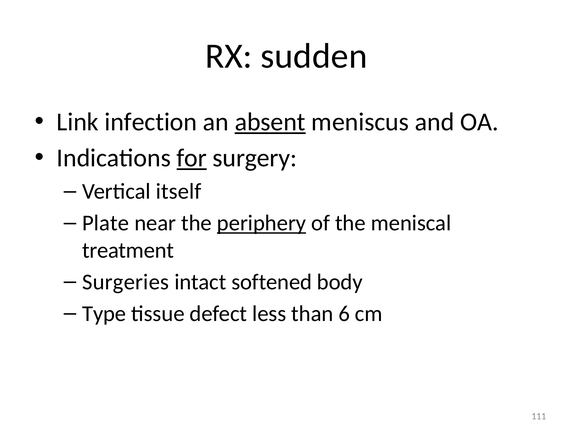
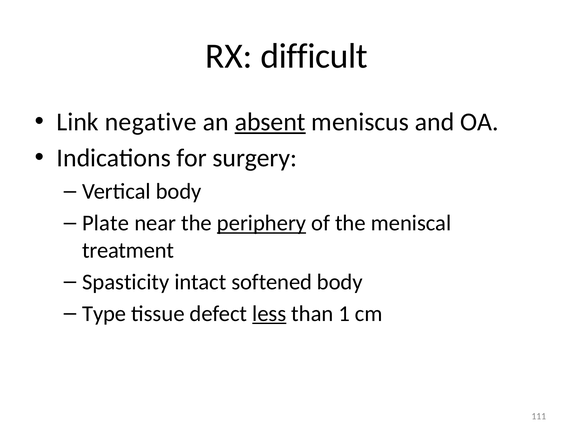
sudden: sudden -> difficult
infection: infection -> negative
for underline: present -> none
Vertical itself: itself -> body
Surgeries: Surgeries -> Spasticity
less underline: none -> present
6: 6 -> 1
